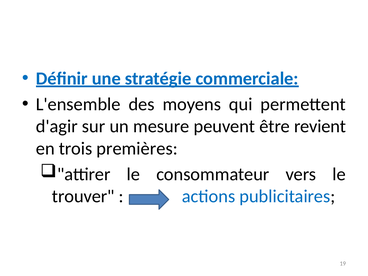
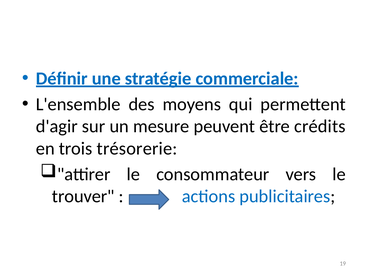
revient: revient -> crédits
premières: premières -> trésorerie
